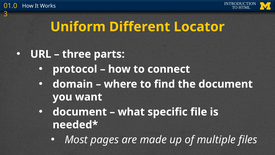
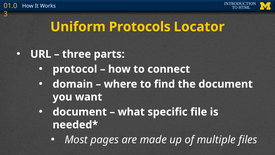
Different: Different -> Protocols
